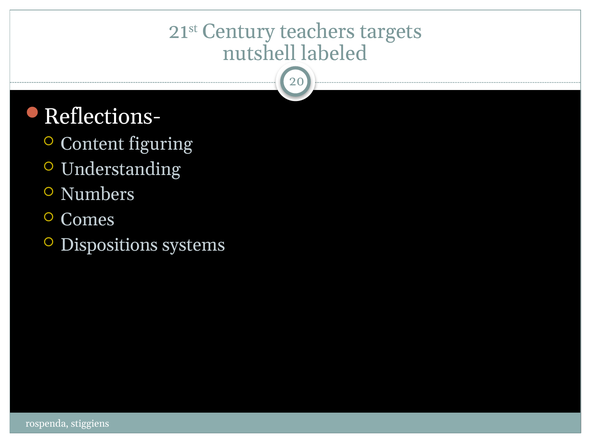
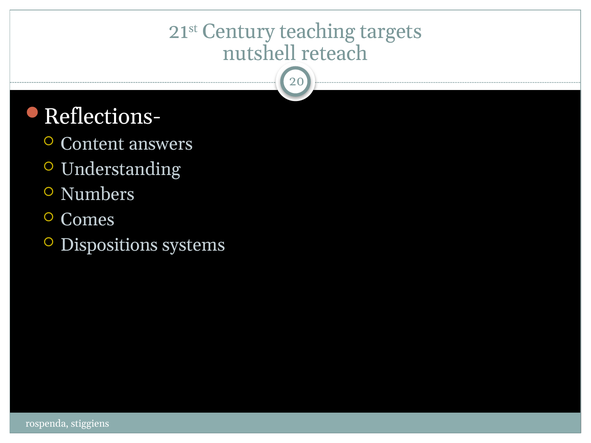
teachers: teachers -> teaching
labeled: labeled -> reteach
figuring: figuring -> answers
